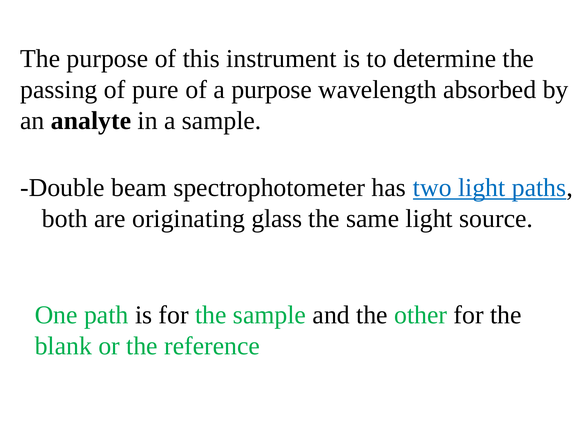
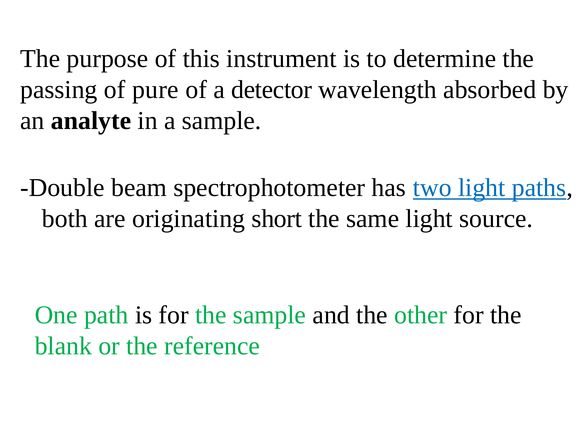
a purpose: purpose -> detector
glass: glass -> short
